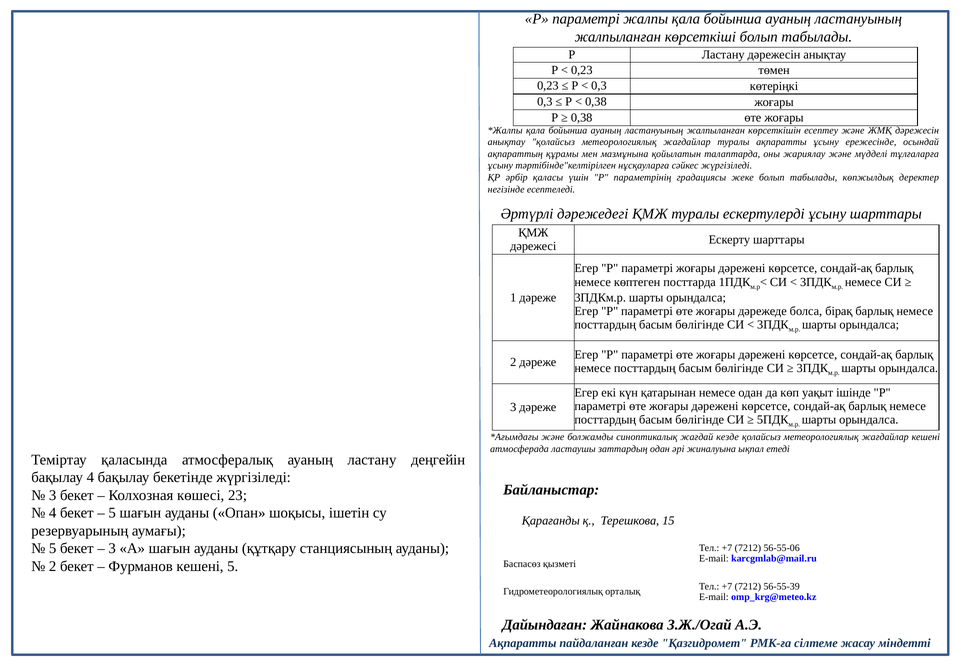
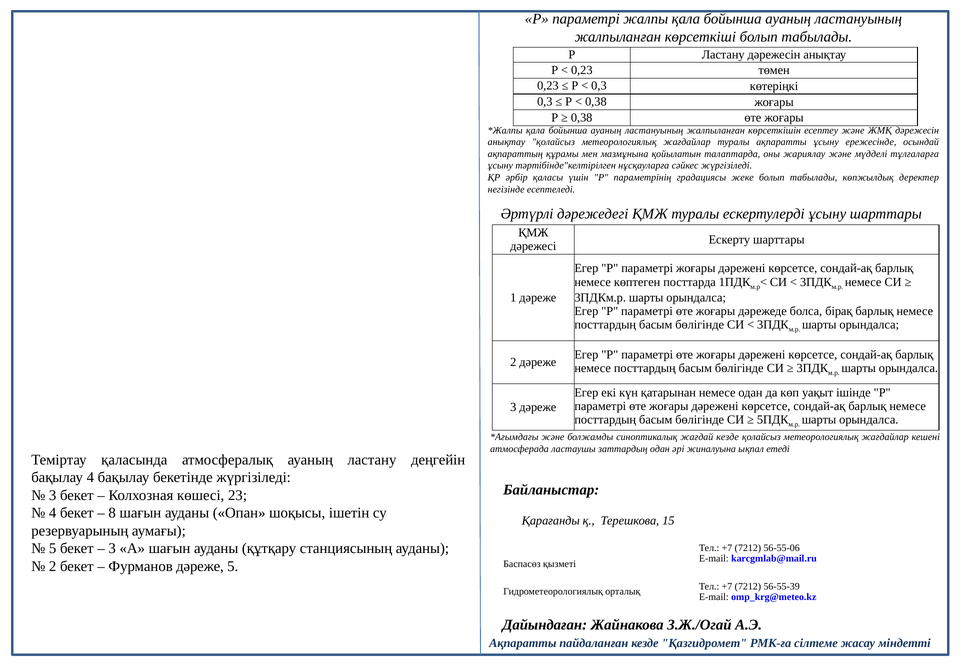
5 at (112, 512): 5 -> 8
Фурманов кешені: кешені -> дәреже
